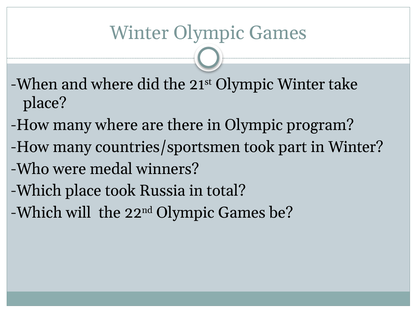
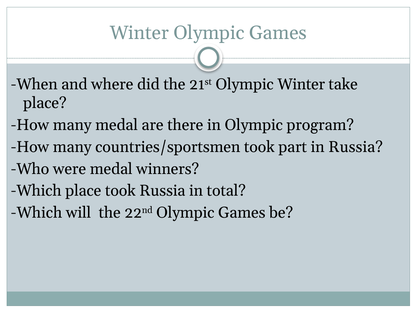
many where: where -> medal
in Winter: Winter -> Russia
